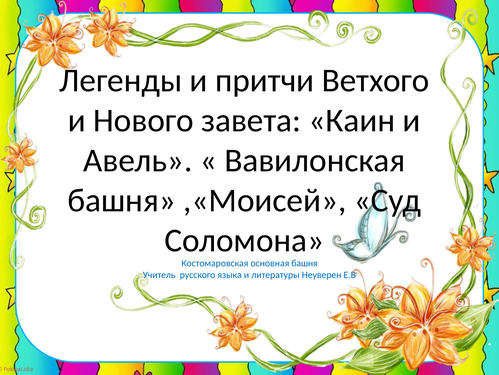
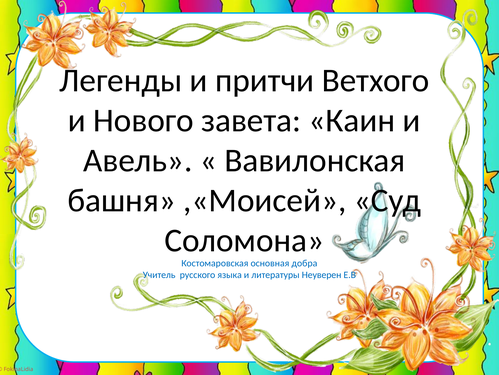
основная башня: башня -> добра
